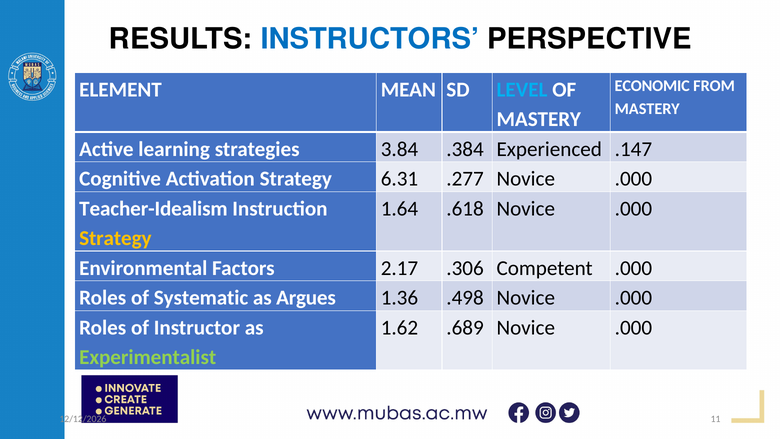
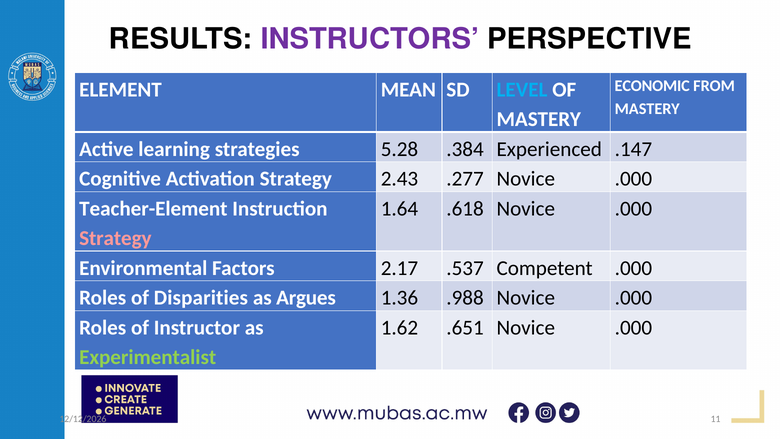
INSTRUCTORS colour: blue -> purple
3.84: 3.84 -> 5.28
6.31: 6.31 -> 2.43
Teacher-Idealism: Teacher-Idealism -> Teacher-Element
Strategy at (115, 238) colour: yellow -> pink
.306: .306 -> .537
Systematic: Systematic -> Disparities
.498: .498 -> .988
.689: .689 -> .651
